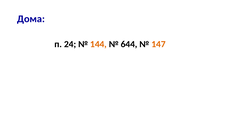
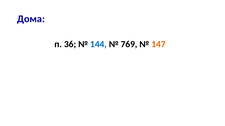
24: 24 -> 36
144 colour: orange -> blue
644: 644 -> 769
